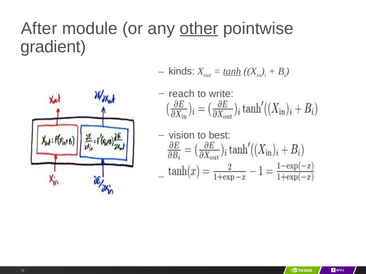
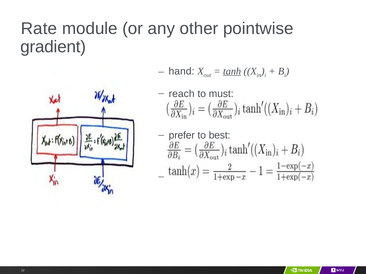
After: After -> Rate
other underline: present -> none
kinds: kinds -> hand
write: write -> must
vision: vision -> prefer
